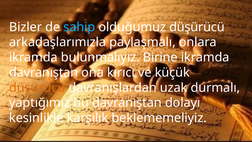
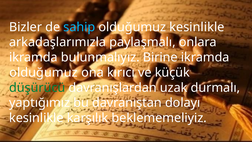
olduğumuz düşürücü: düşürücü -> kesinlikle
davranıştan at (44, 72): davranıştan -> olduğumuz
düşürücü at (37, 88) colour: orange -> green
